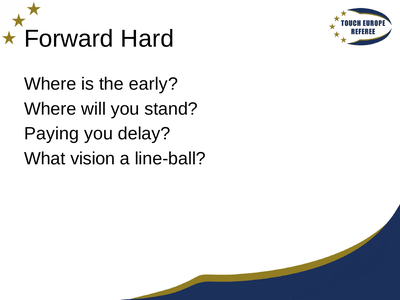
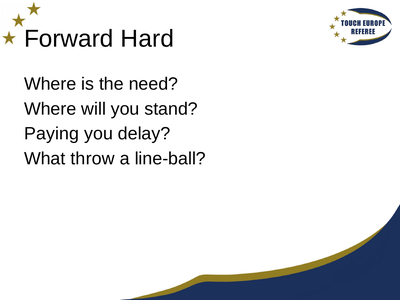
early: early -> need
vision: vision -> throw
